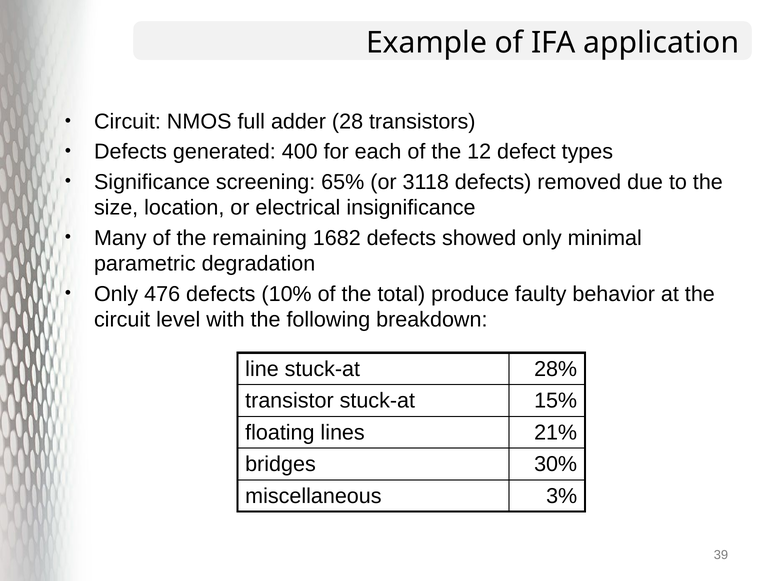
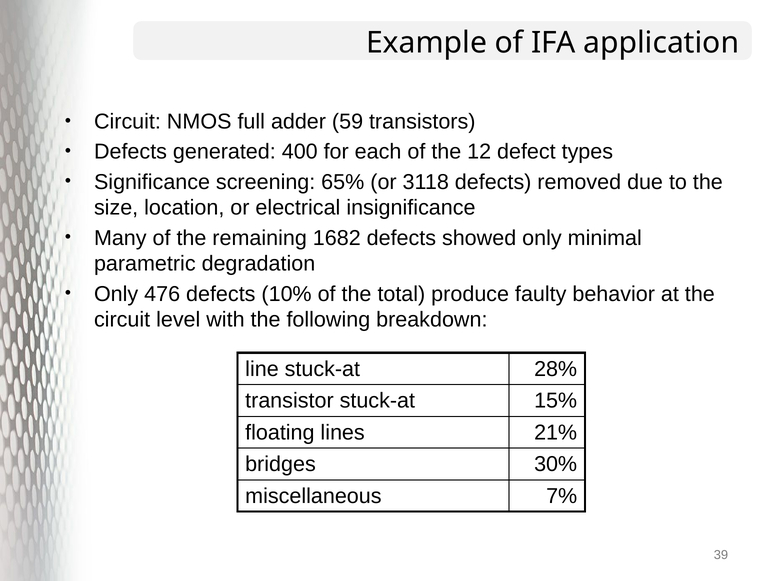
28: 28 -> 59
3%: 3% -> 7%
